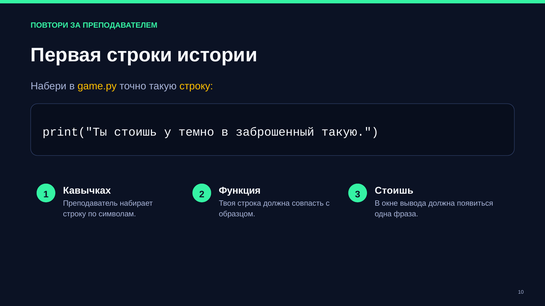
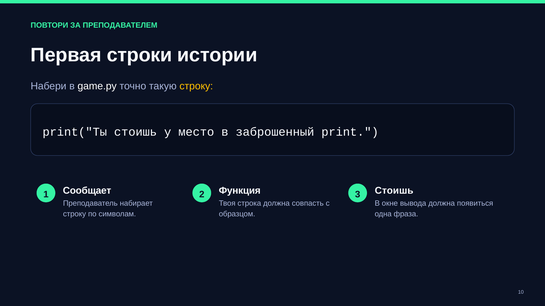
game.py colour: yellow -> white
темно: темно -> место
заброшенный такую: такую -> print
Кавычках: Кавычках -> Сообщает
